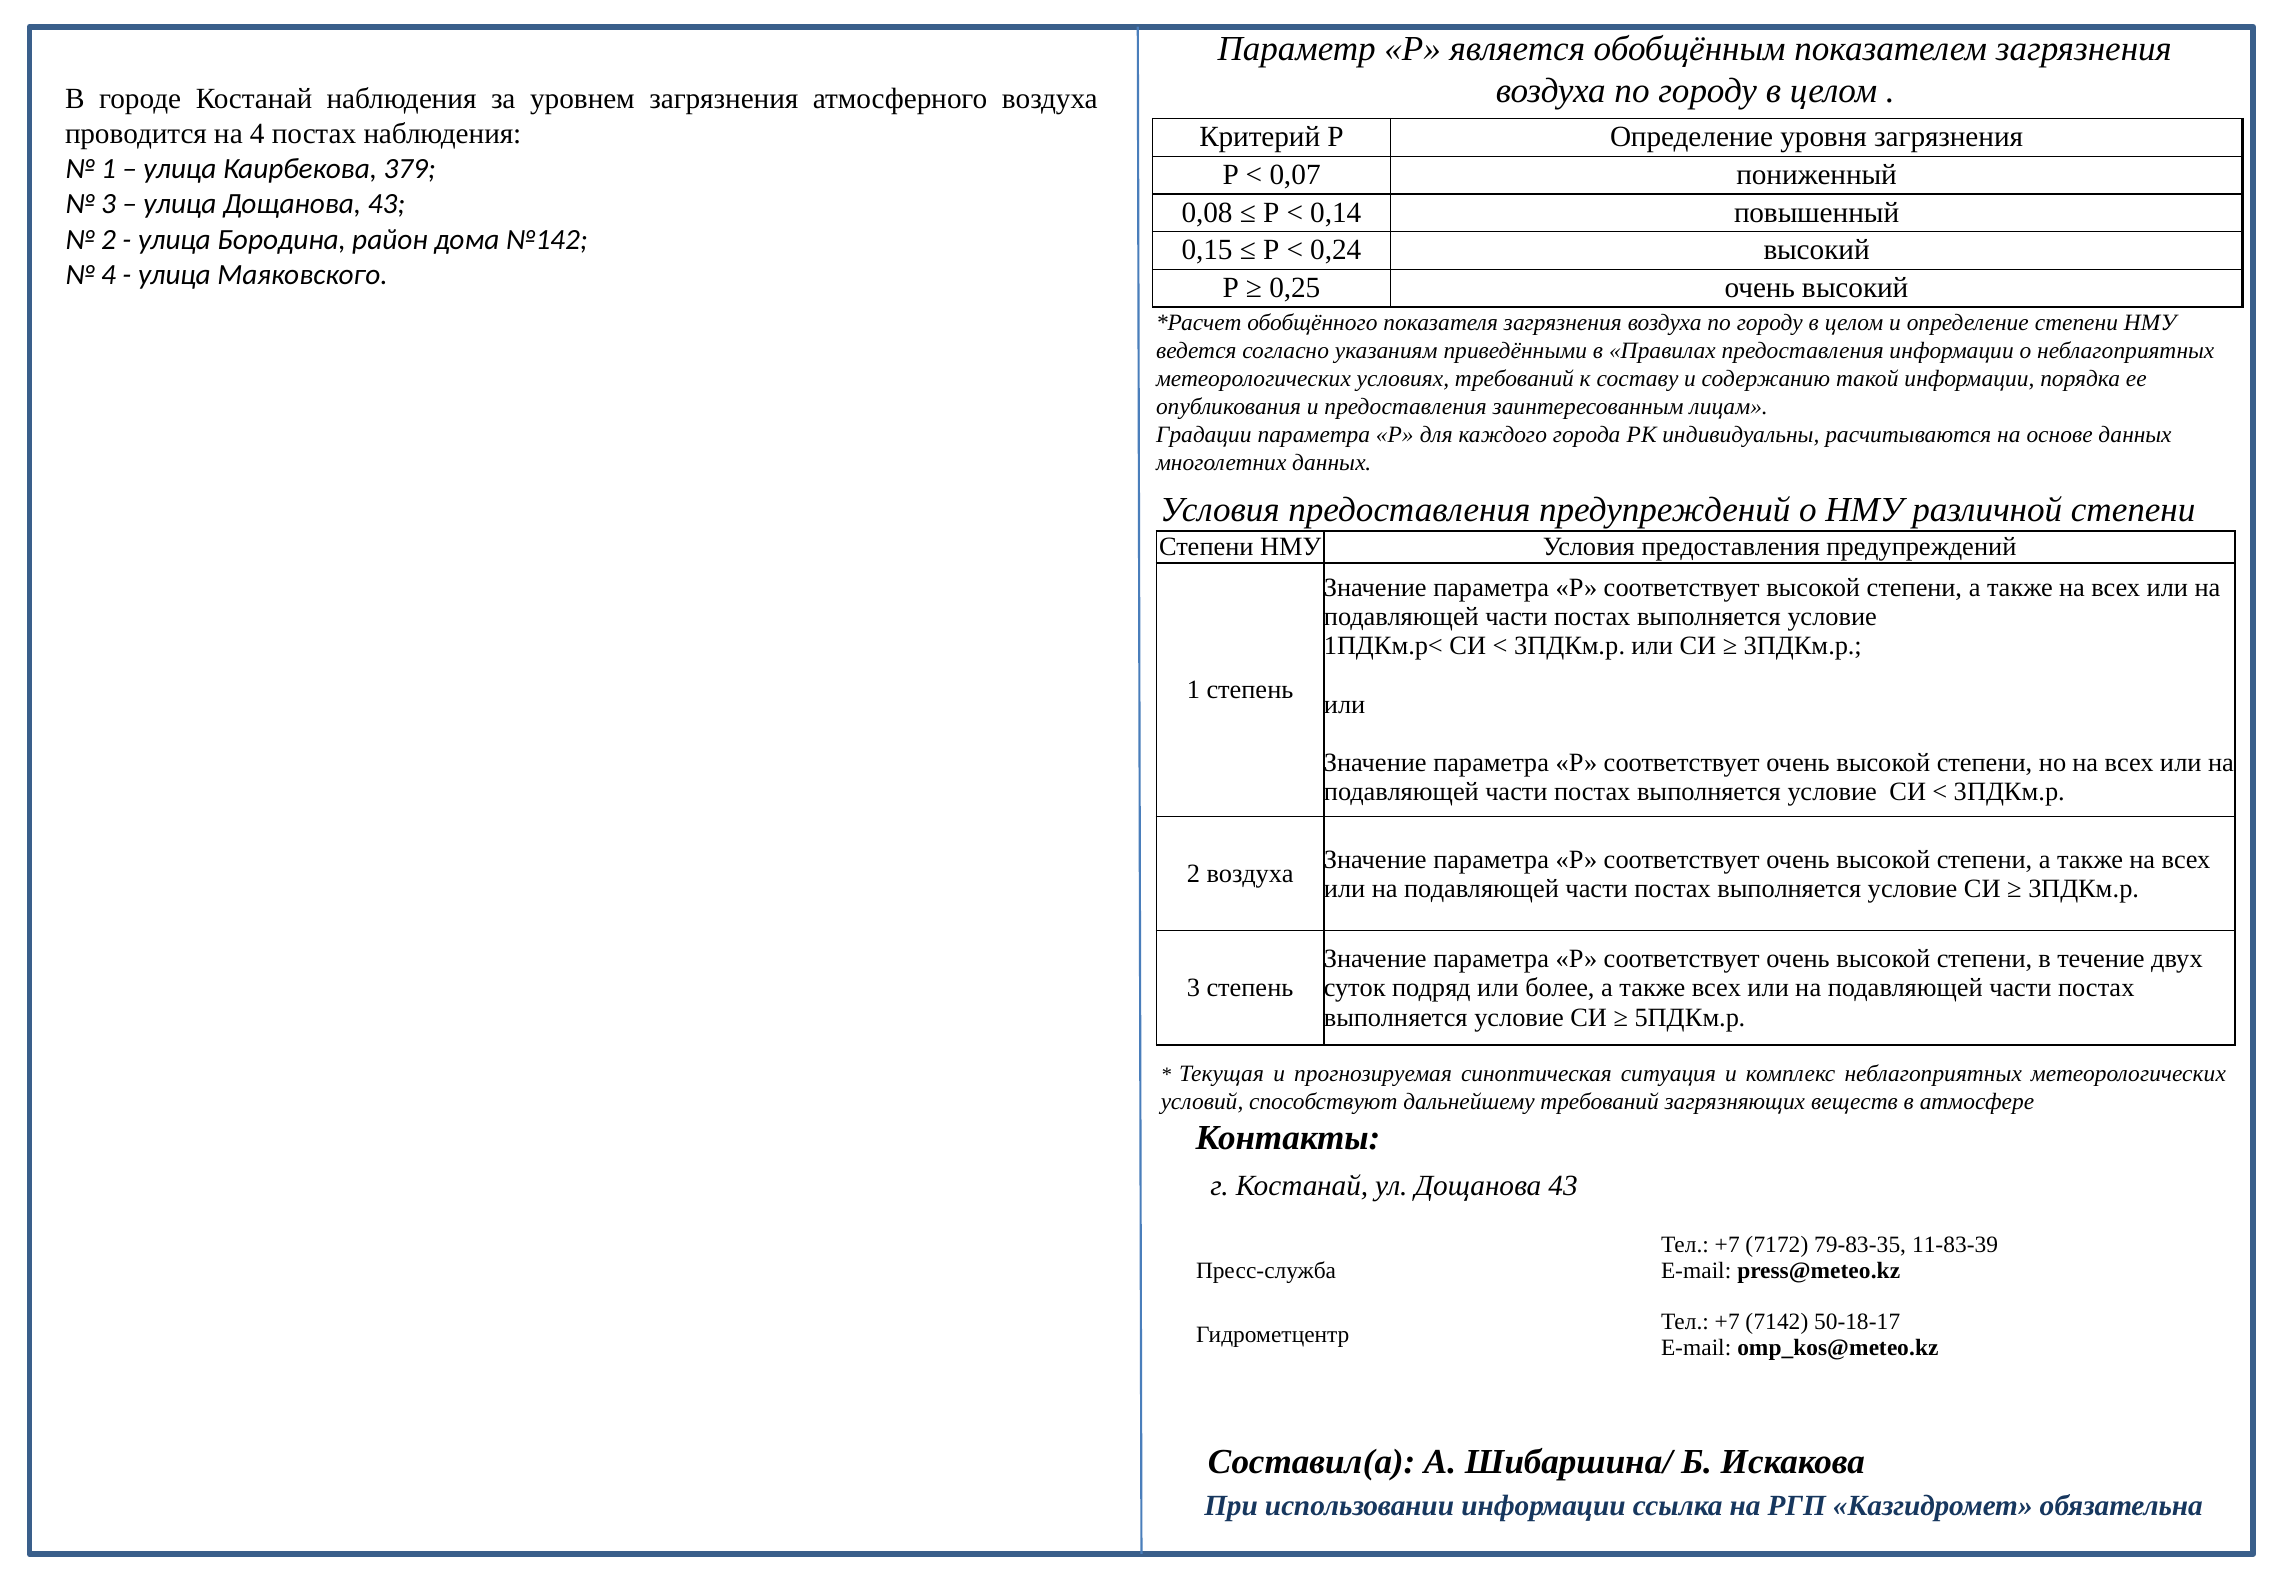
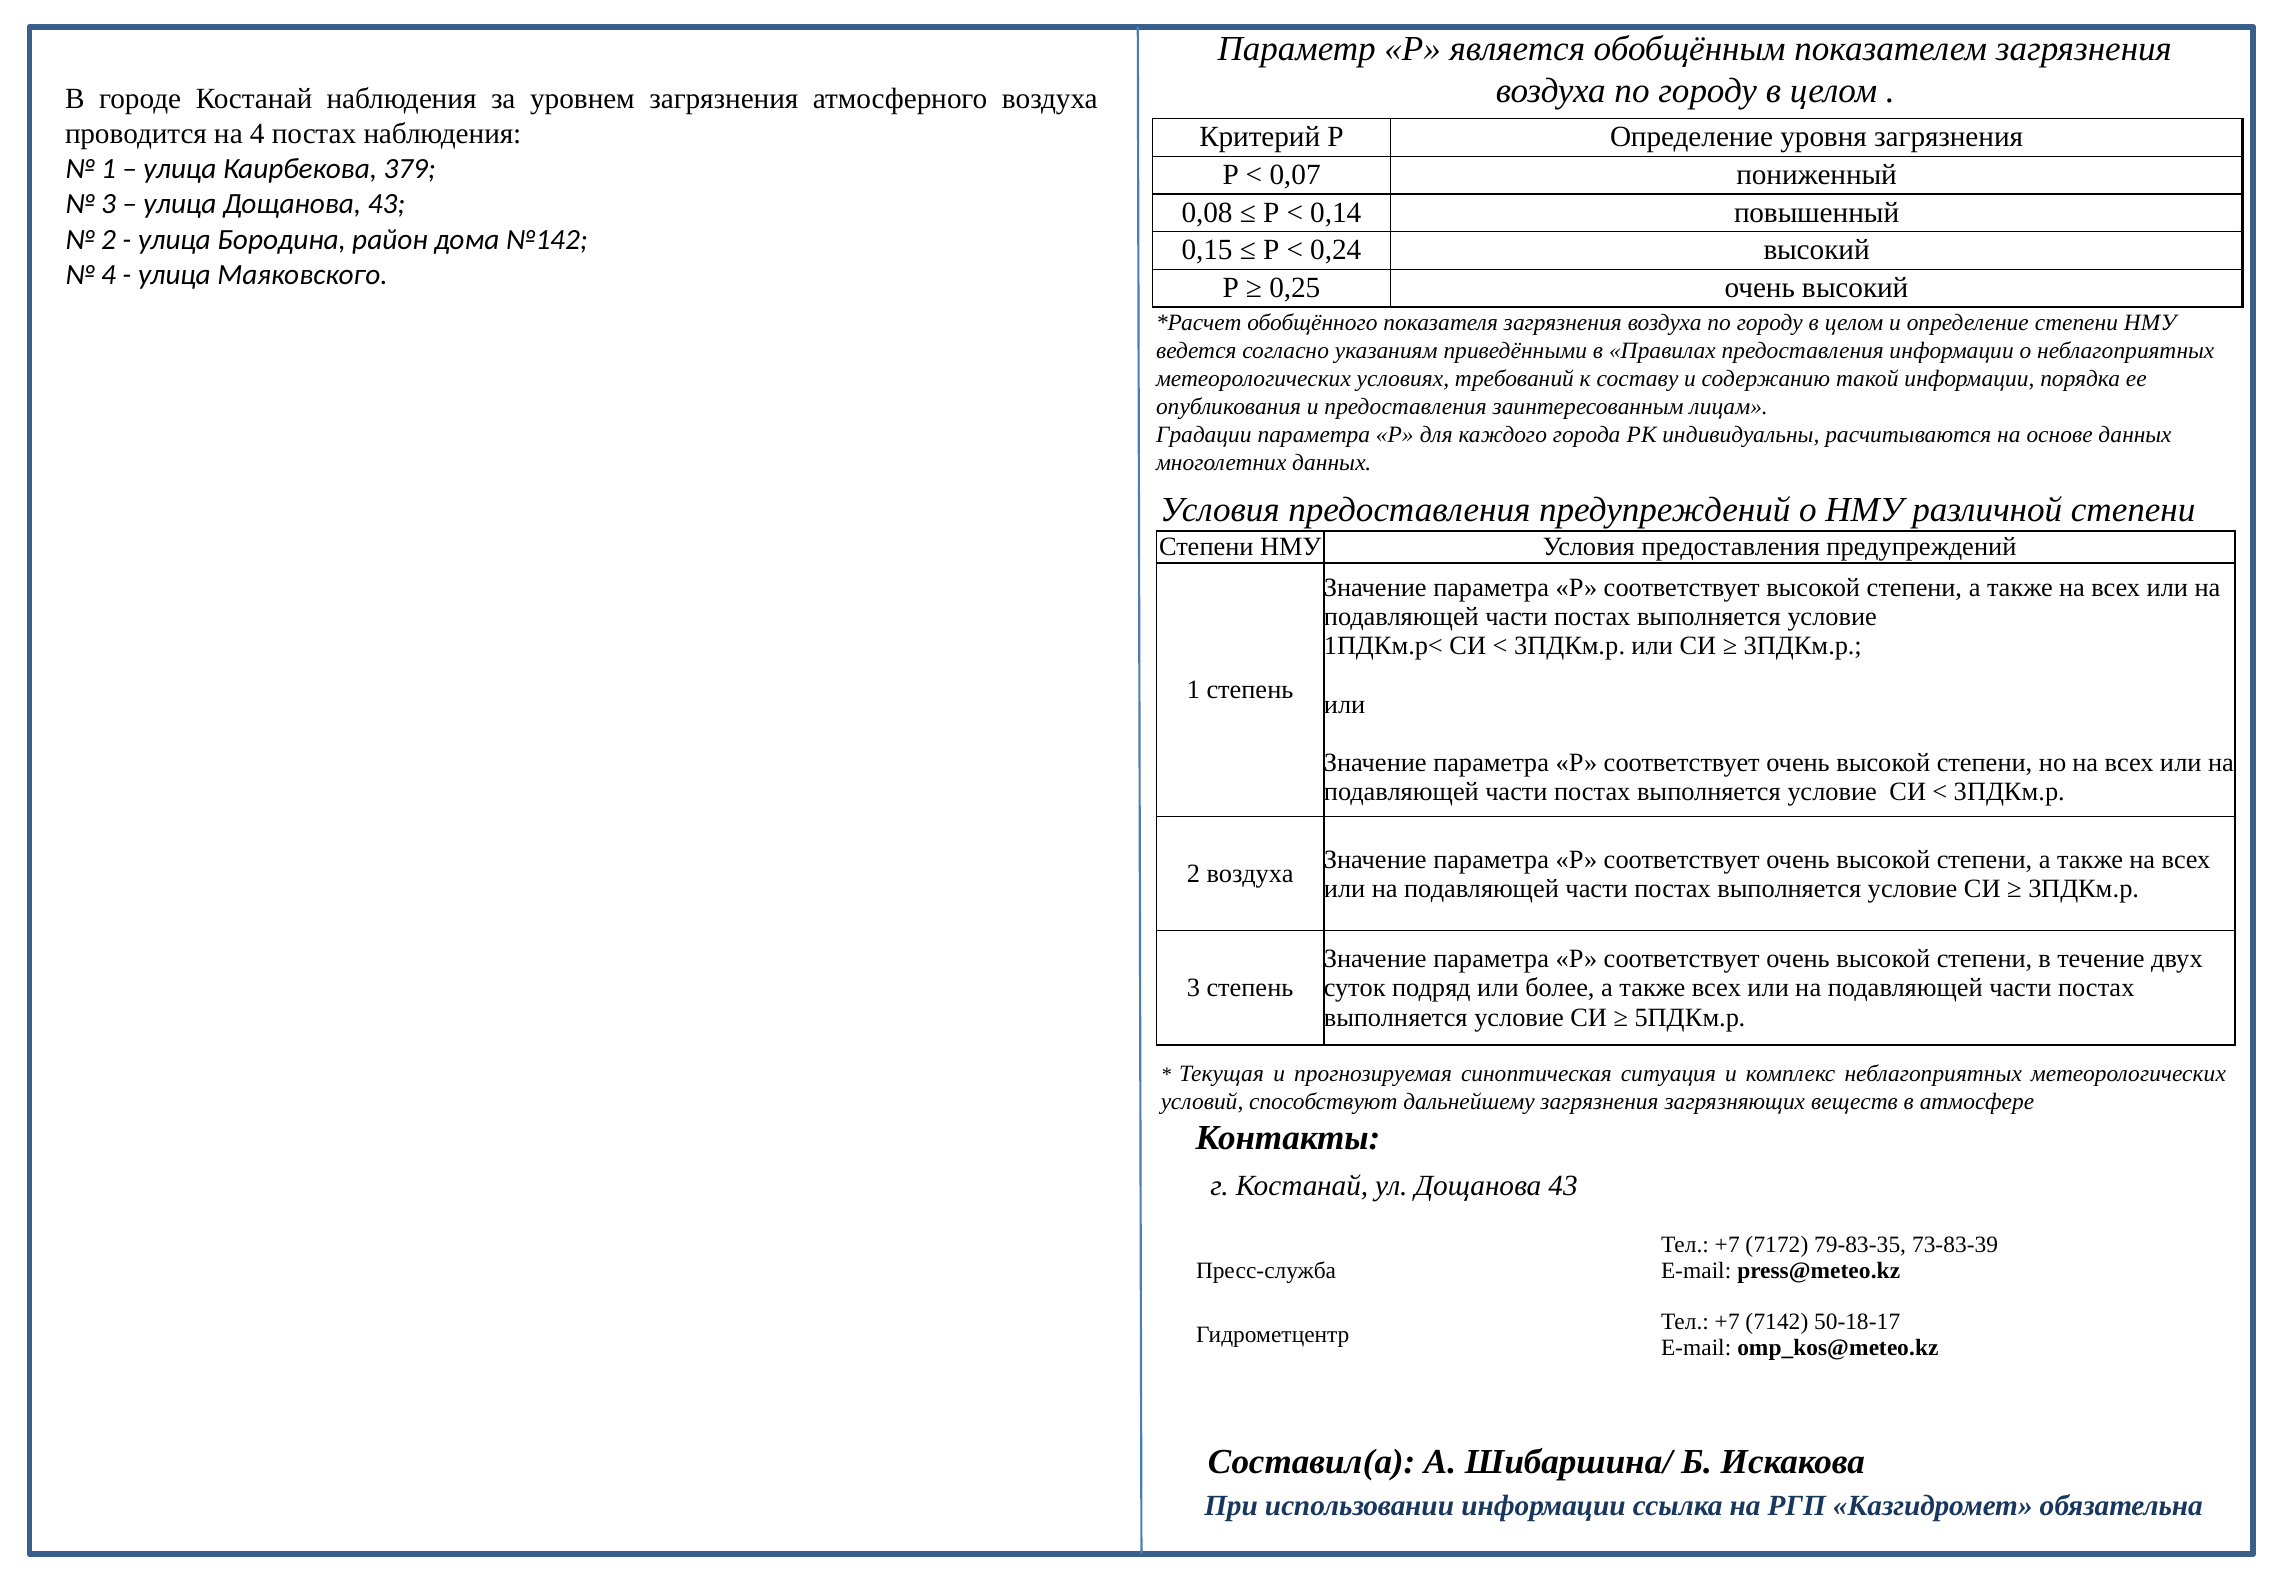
дальнейшему требований: требований -> загрязнения
11-83-39: 11-83-39 -> 73-83-39
